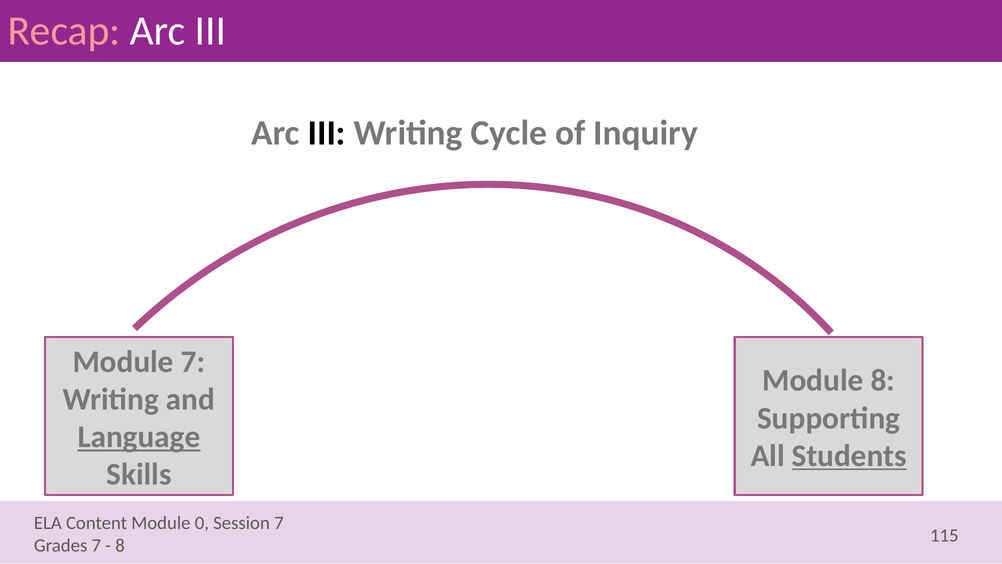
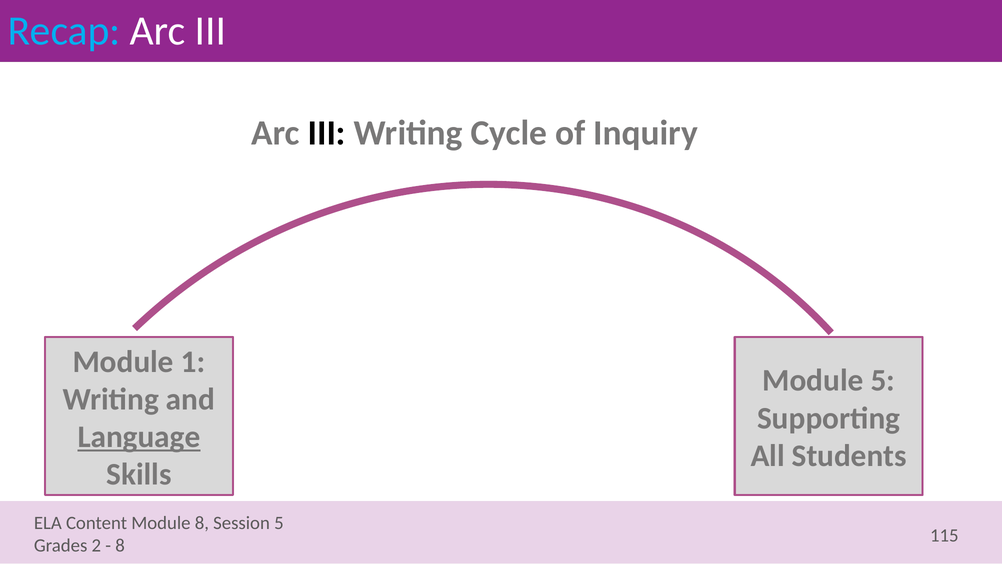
Recap colour: pink -> light blue
Module 7: 7 -> 1
Module 8: 8 -> 5
Students underline: present -> none
Module 0: 0 -> 8
7 at (279, 523): 7 -> 5
7 at (96, 545): 7 -> 2
